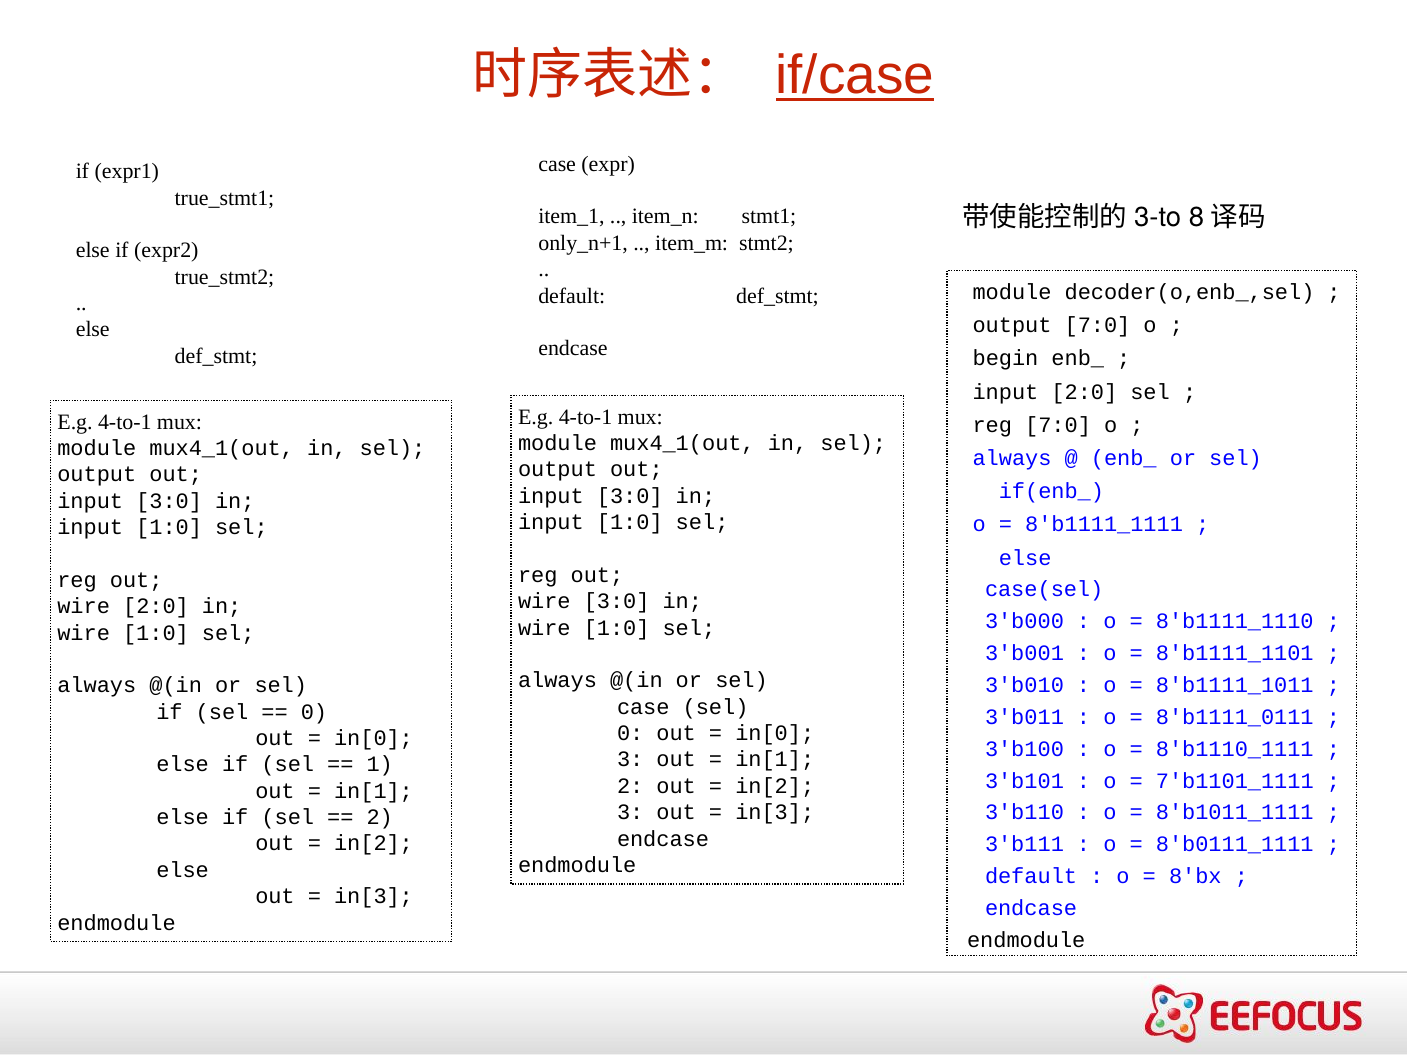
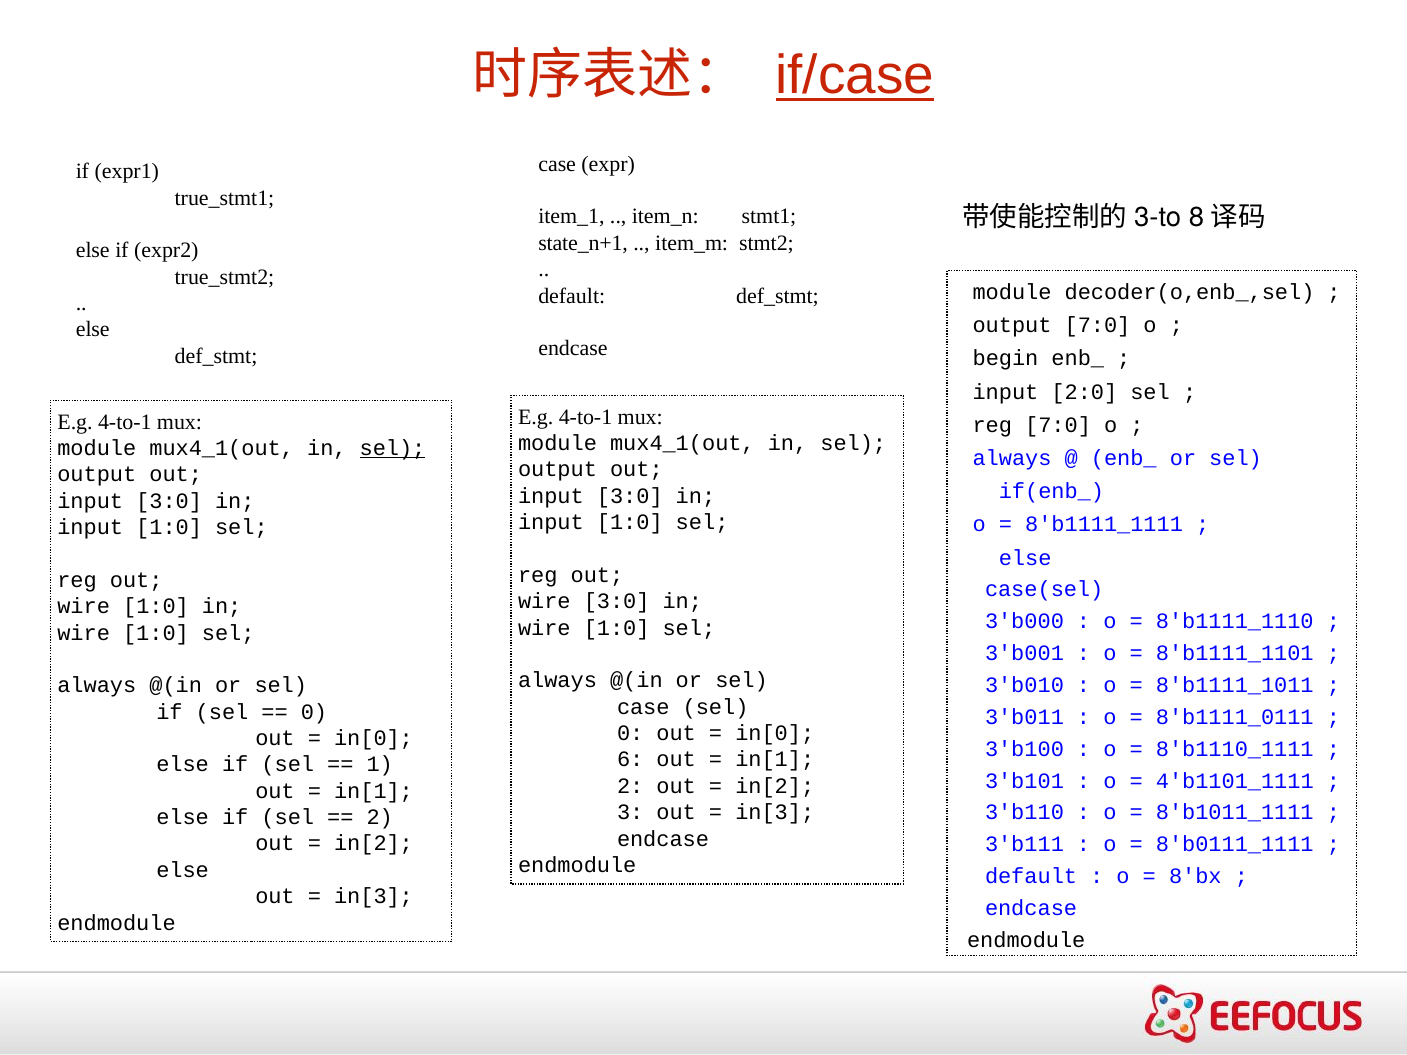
only_n+1: only_n+1 -> state_n+1
sel at (393, 448) underline: none -> present
2:0 at (156, 607): 2:0 -> 1:0
3 at (630, 760): 3 -> 6
7'b1101_1111: 7'b1101_1111 -> 4'b1101_1111
